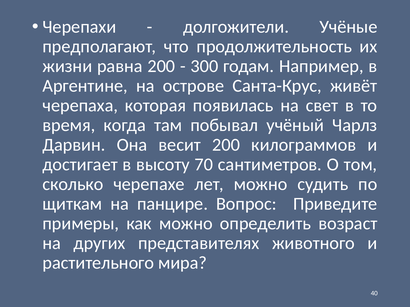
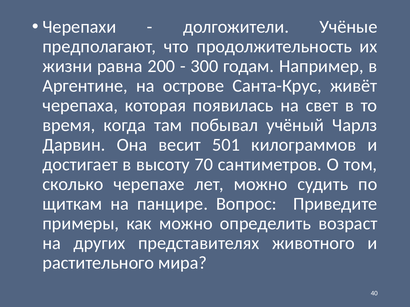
весит 200: 200 -> 501
